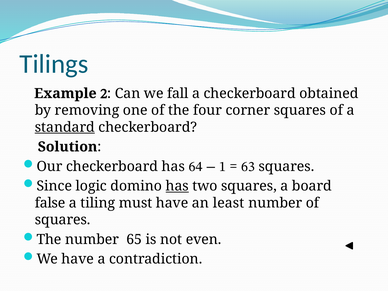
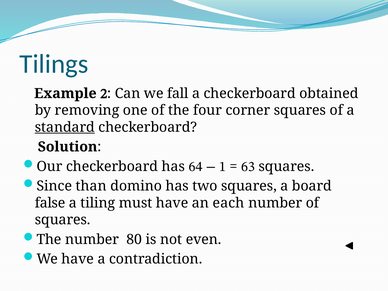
logic: logic -> than
has at (177, 186) underline: present -> none
least: least -> each
65: 65 -> 80
